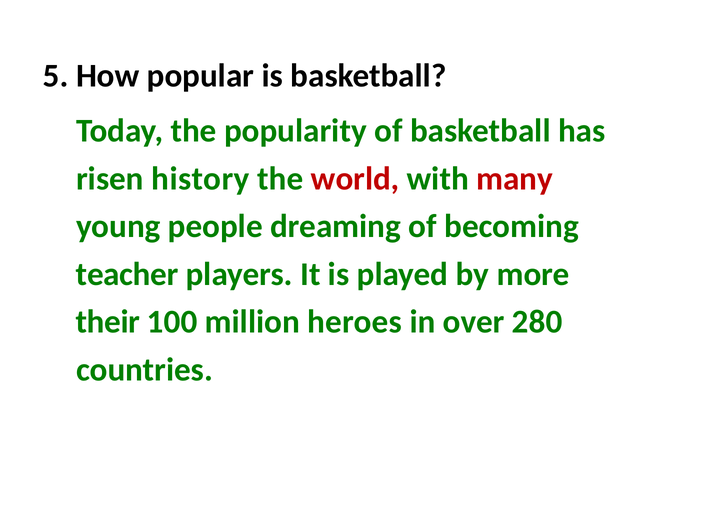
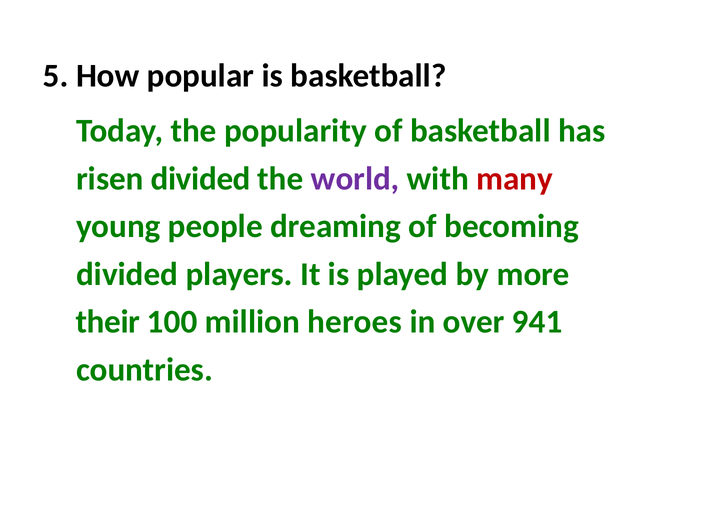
risen history: history -> divided
world colour: red -> purple
teacher at (127, 274): teacher -> divided
280: 280 -> 941
